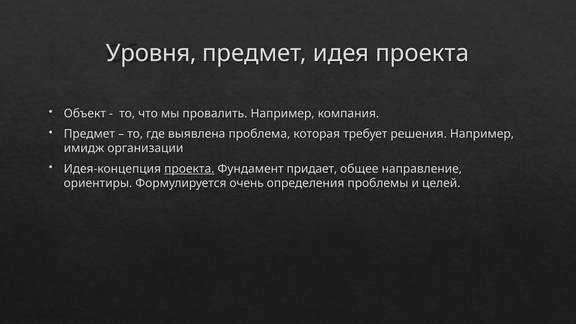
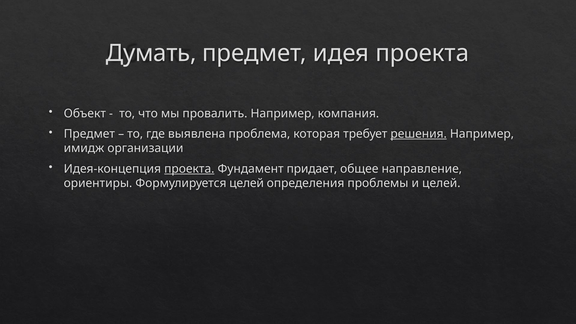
Уровня: Уровня -> Думать
решения underline: none -> present
Формулируется очень: очень -> целей
